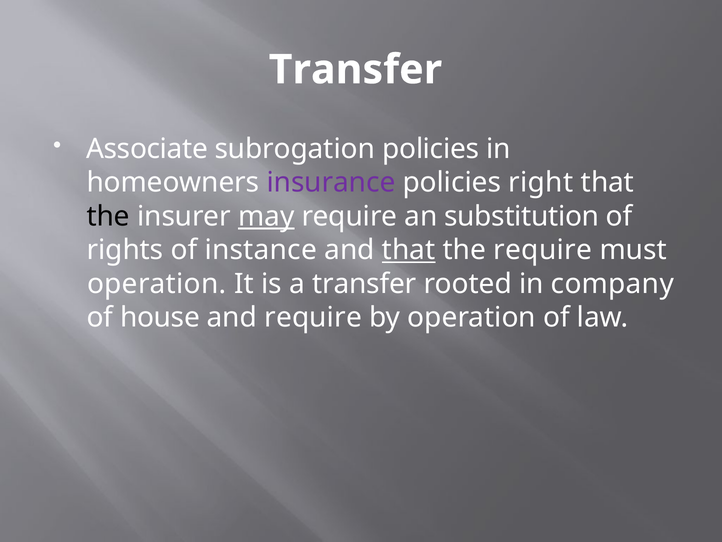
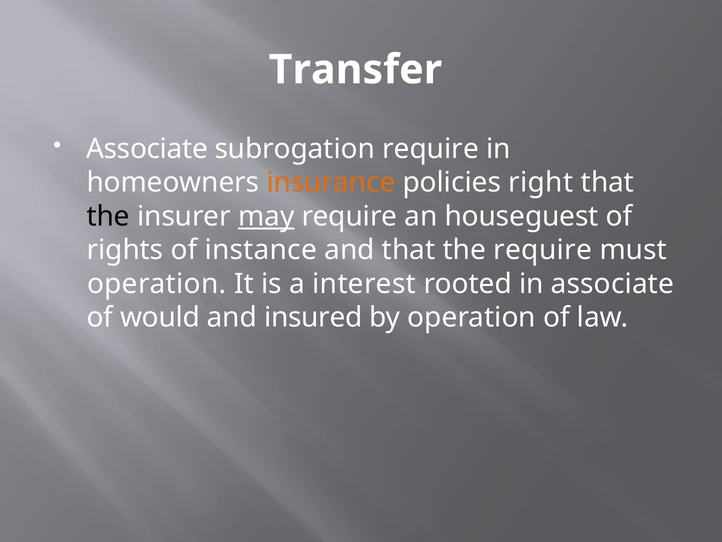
subrogation policies: policies -> require
insurance colour: purple -> orange
substitution: substitution -> houseguest
that at (409, 250) underline: present -> none
a transfer: transfer -> interest
in company: company -> associate
house: house -> would
and require: require -> insured
